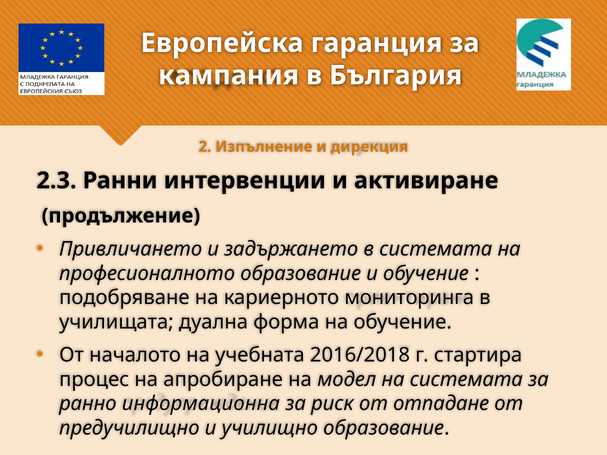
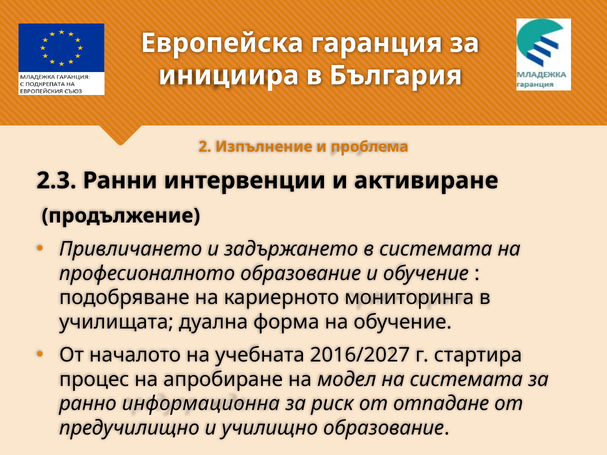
кампания: кампания -> инициира
дирекция: дирекция -> проблема
2016/2018: 2016/2018 -> 2016/2027
